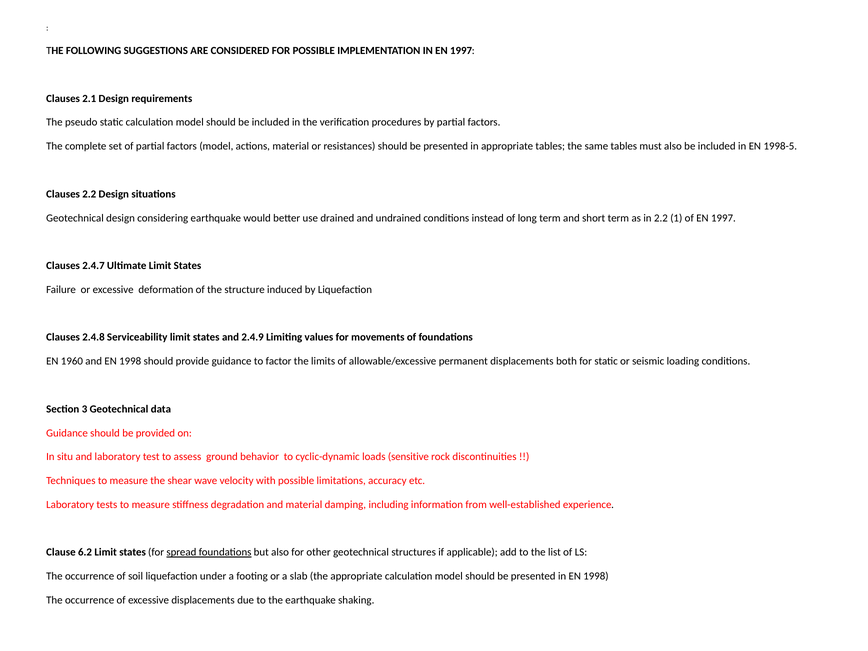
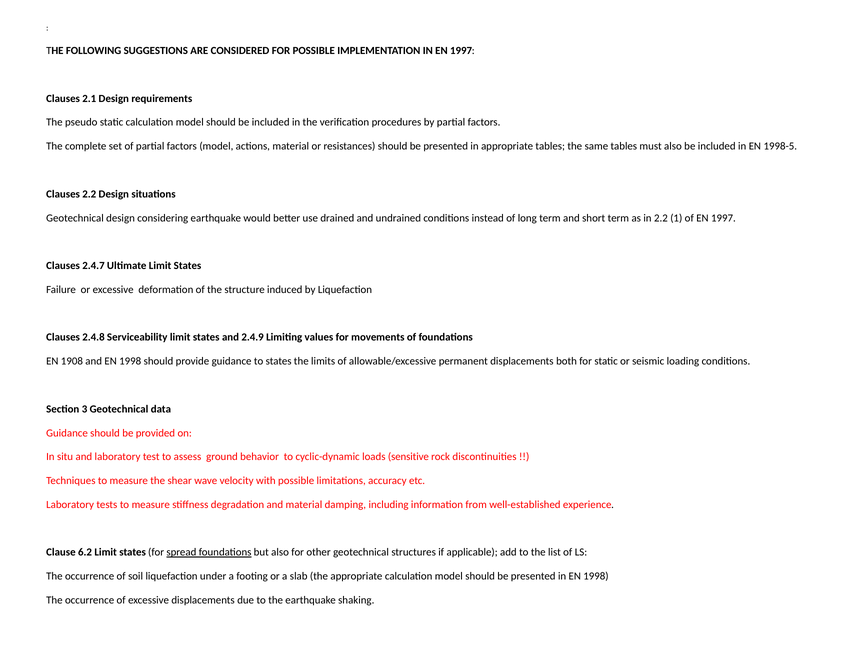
1960: 1960 -> 1908
to factor: factor -> states
